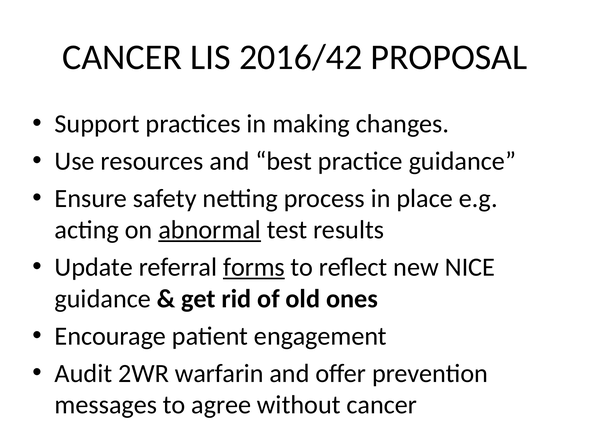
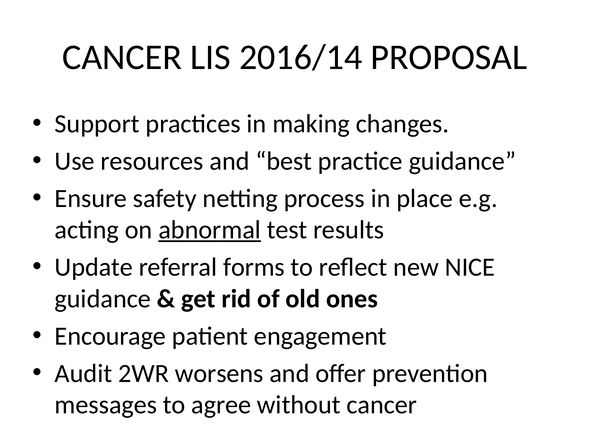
2016/42: 2016/42 -> 2016/14
forms underline: present -> none
warfarin: warfarin -> worsens
